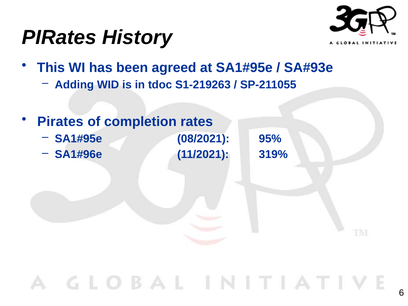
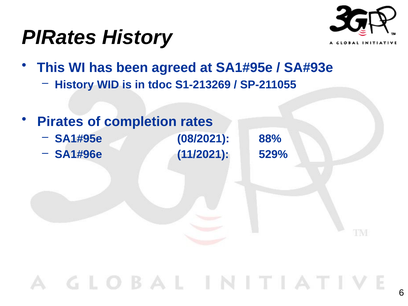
Adding at (74, 85): Adding -> History
S1-219263: S1-219263 -> S1-213269
95%: 95% -> 88%
319%: 319% -> 529%
